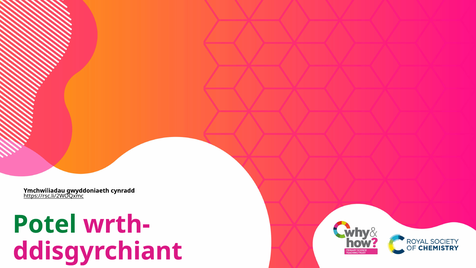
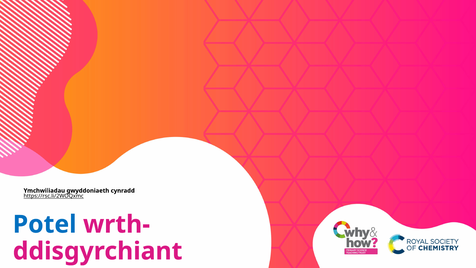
Potel colour: green -> blue
